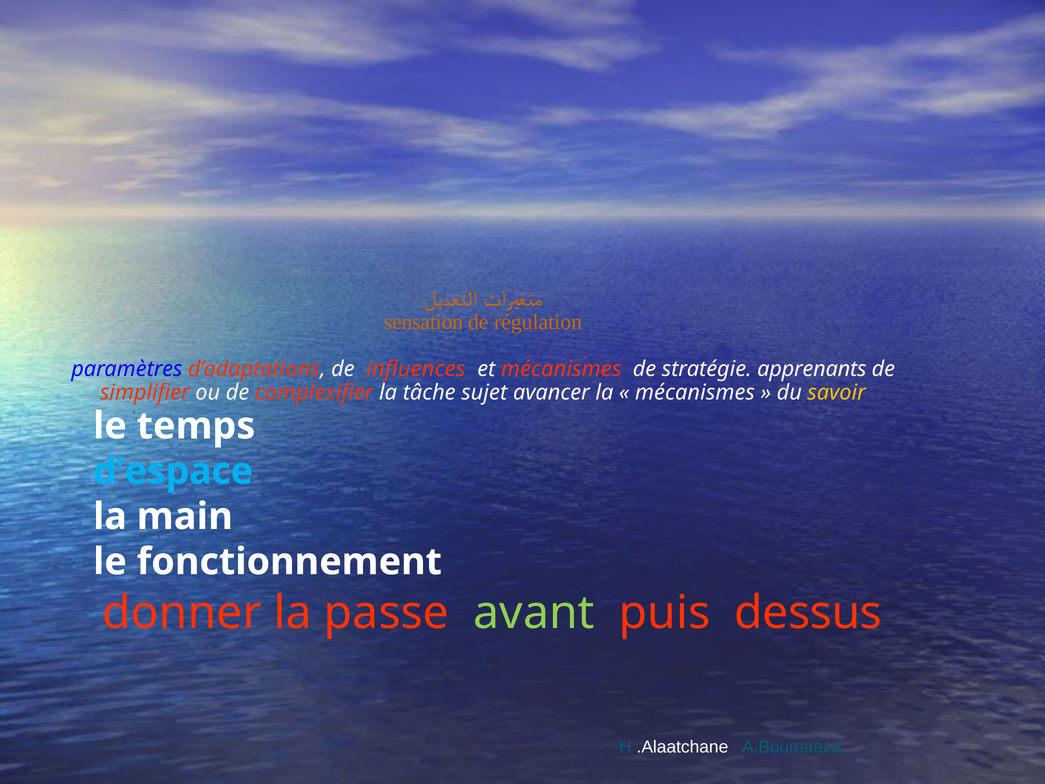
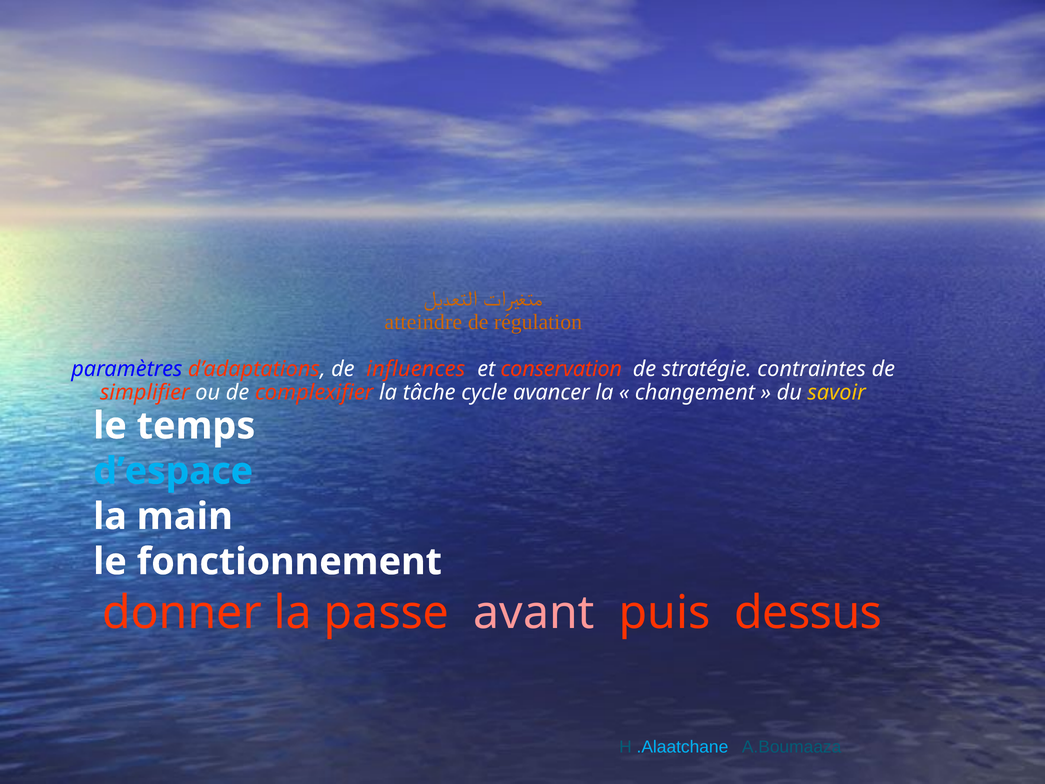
sensation: sensation -> atteindre
et mécanismes: mécanismes -> conservation
apprenants: apprenants -> contraintes
sujet: sujet -> cycle
mécanismes at (695, 393): mécanismes -> changement
avant colour: light green -> pink
.Alaatchane colour: white -> light blue
